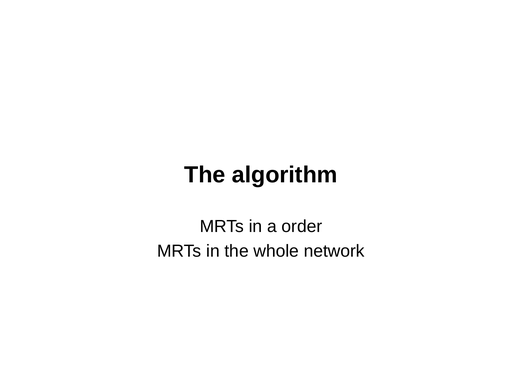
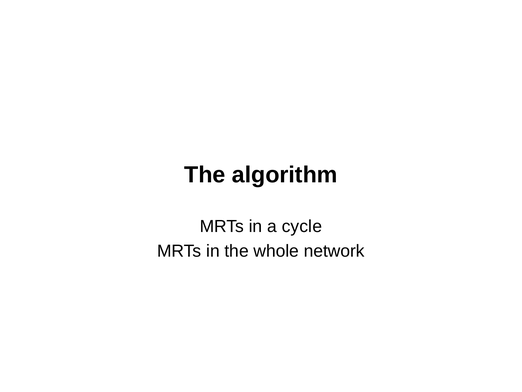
order: order -> cycle
